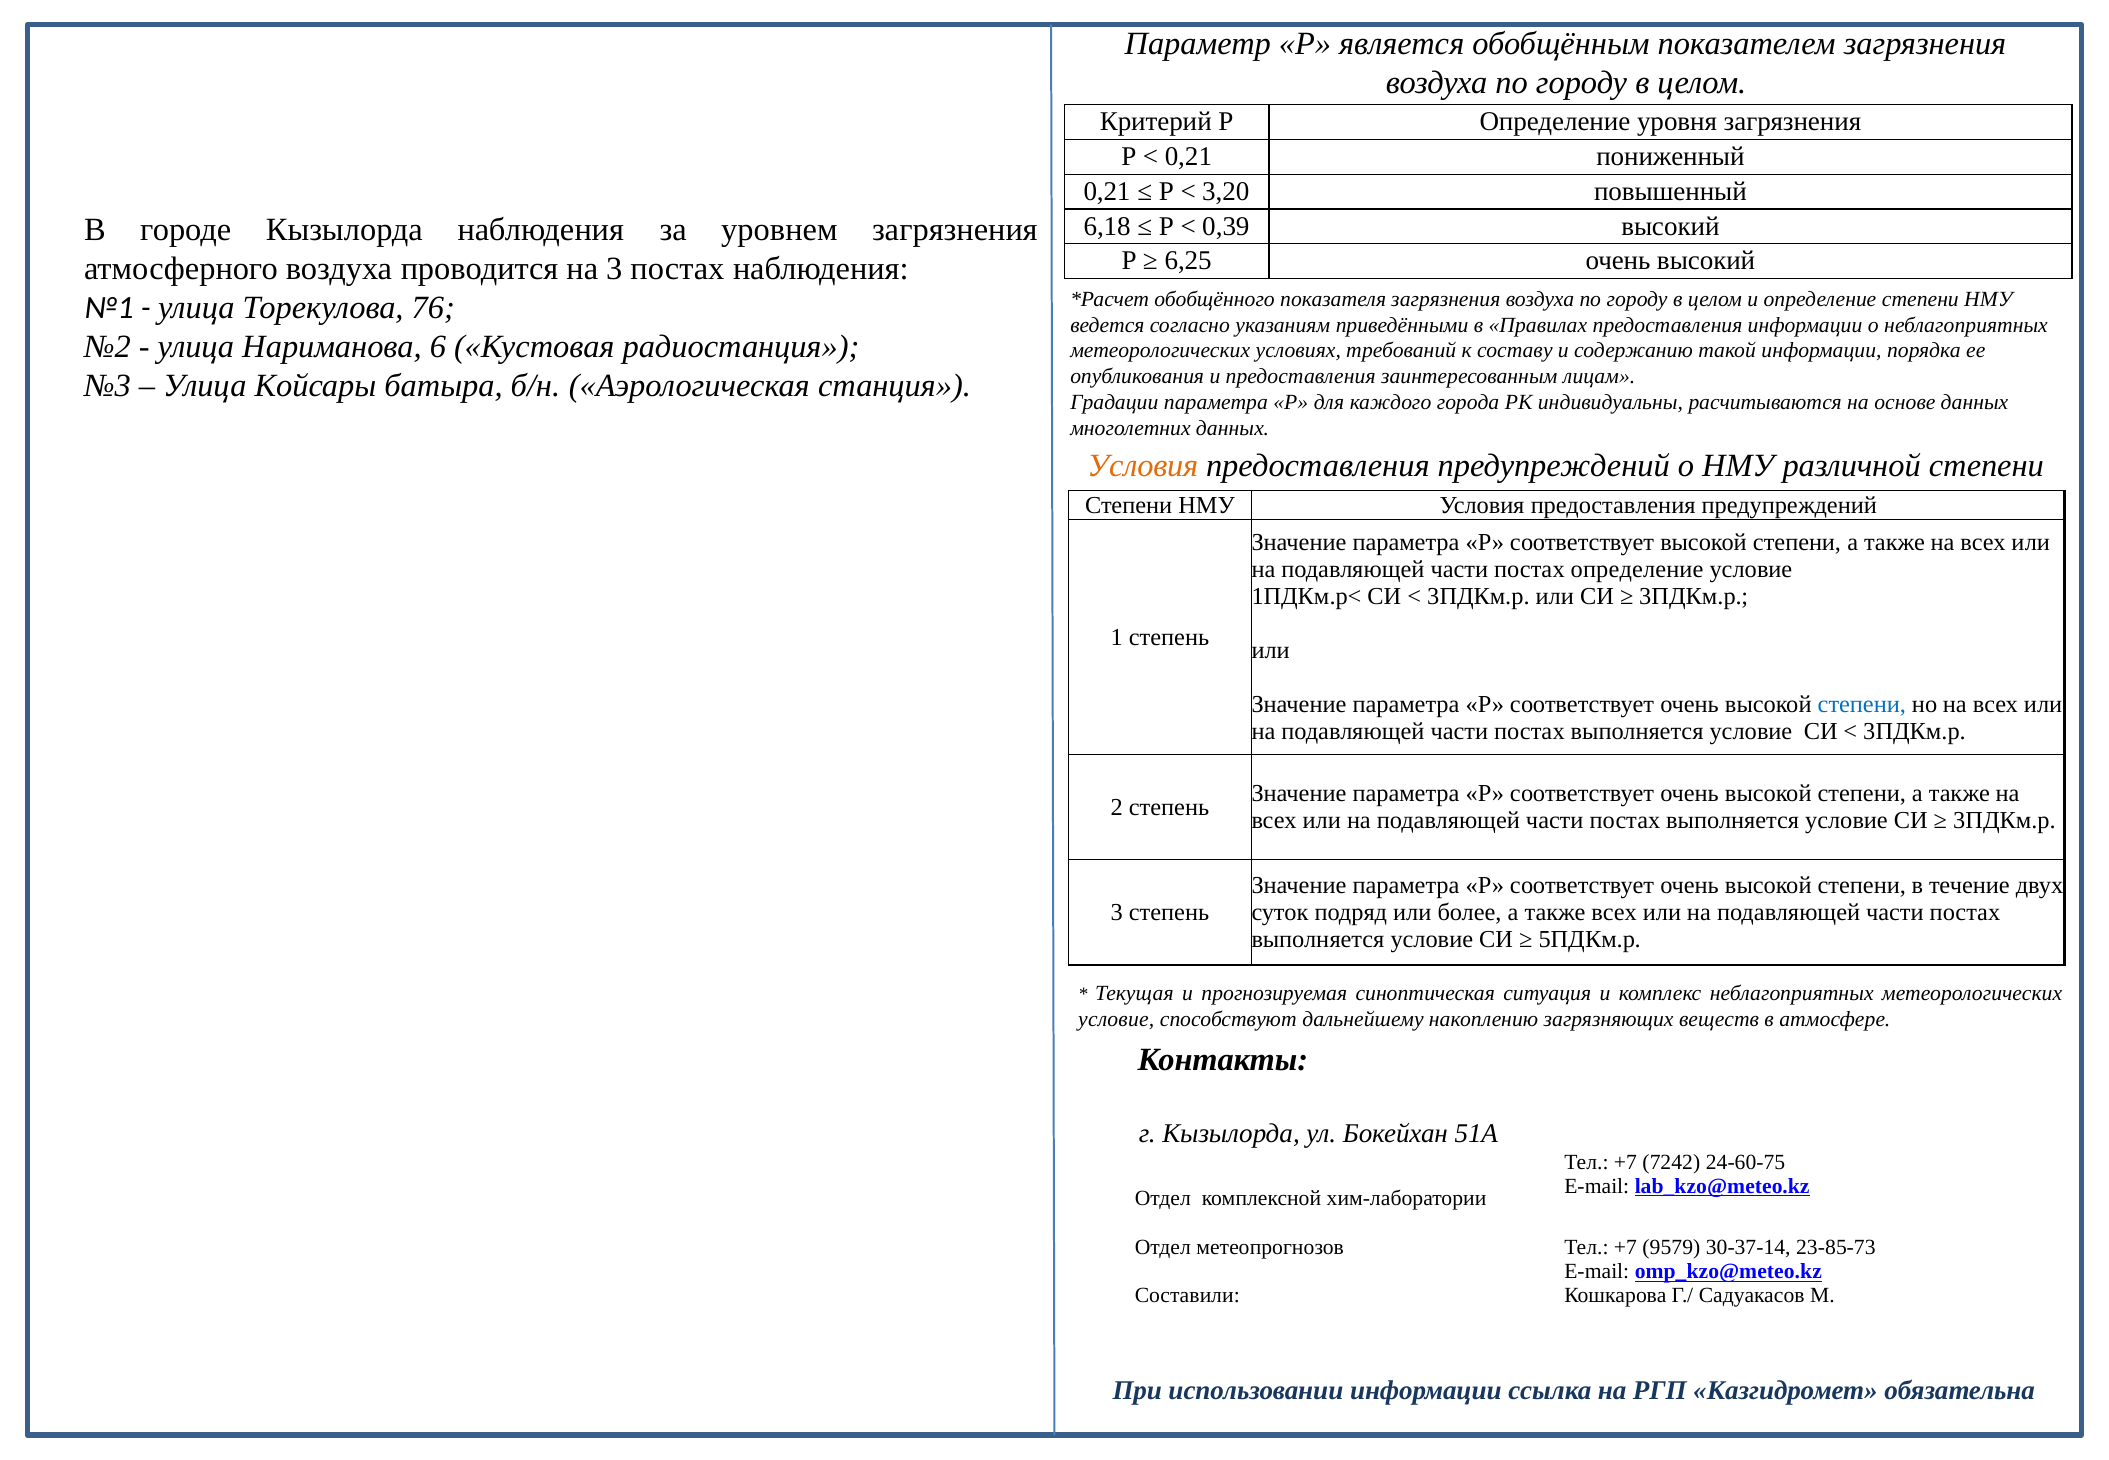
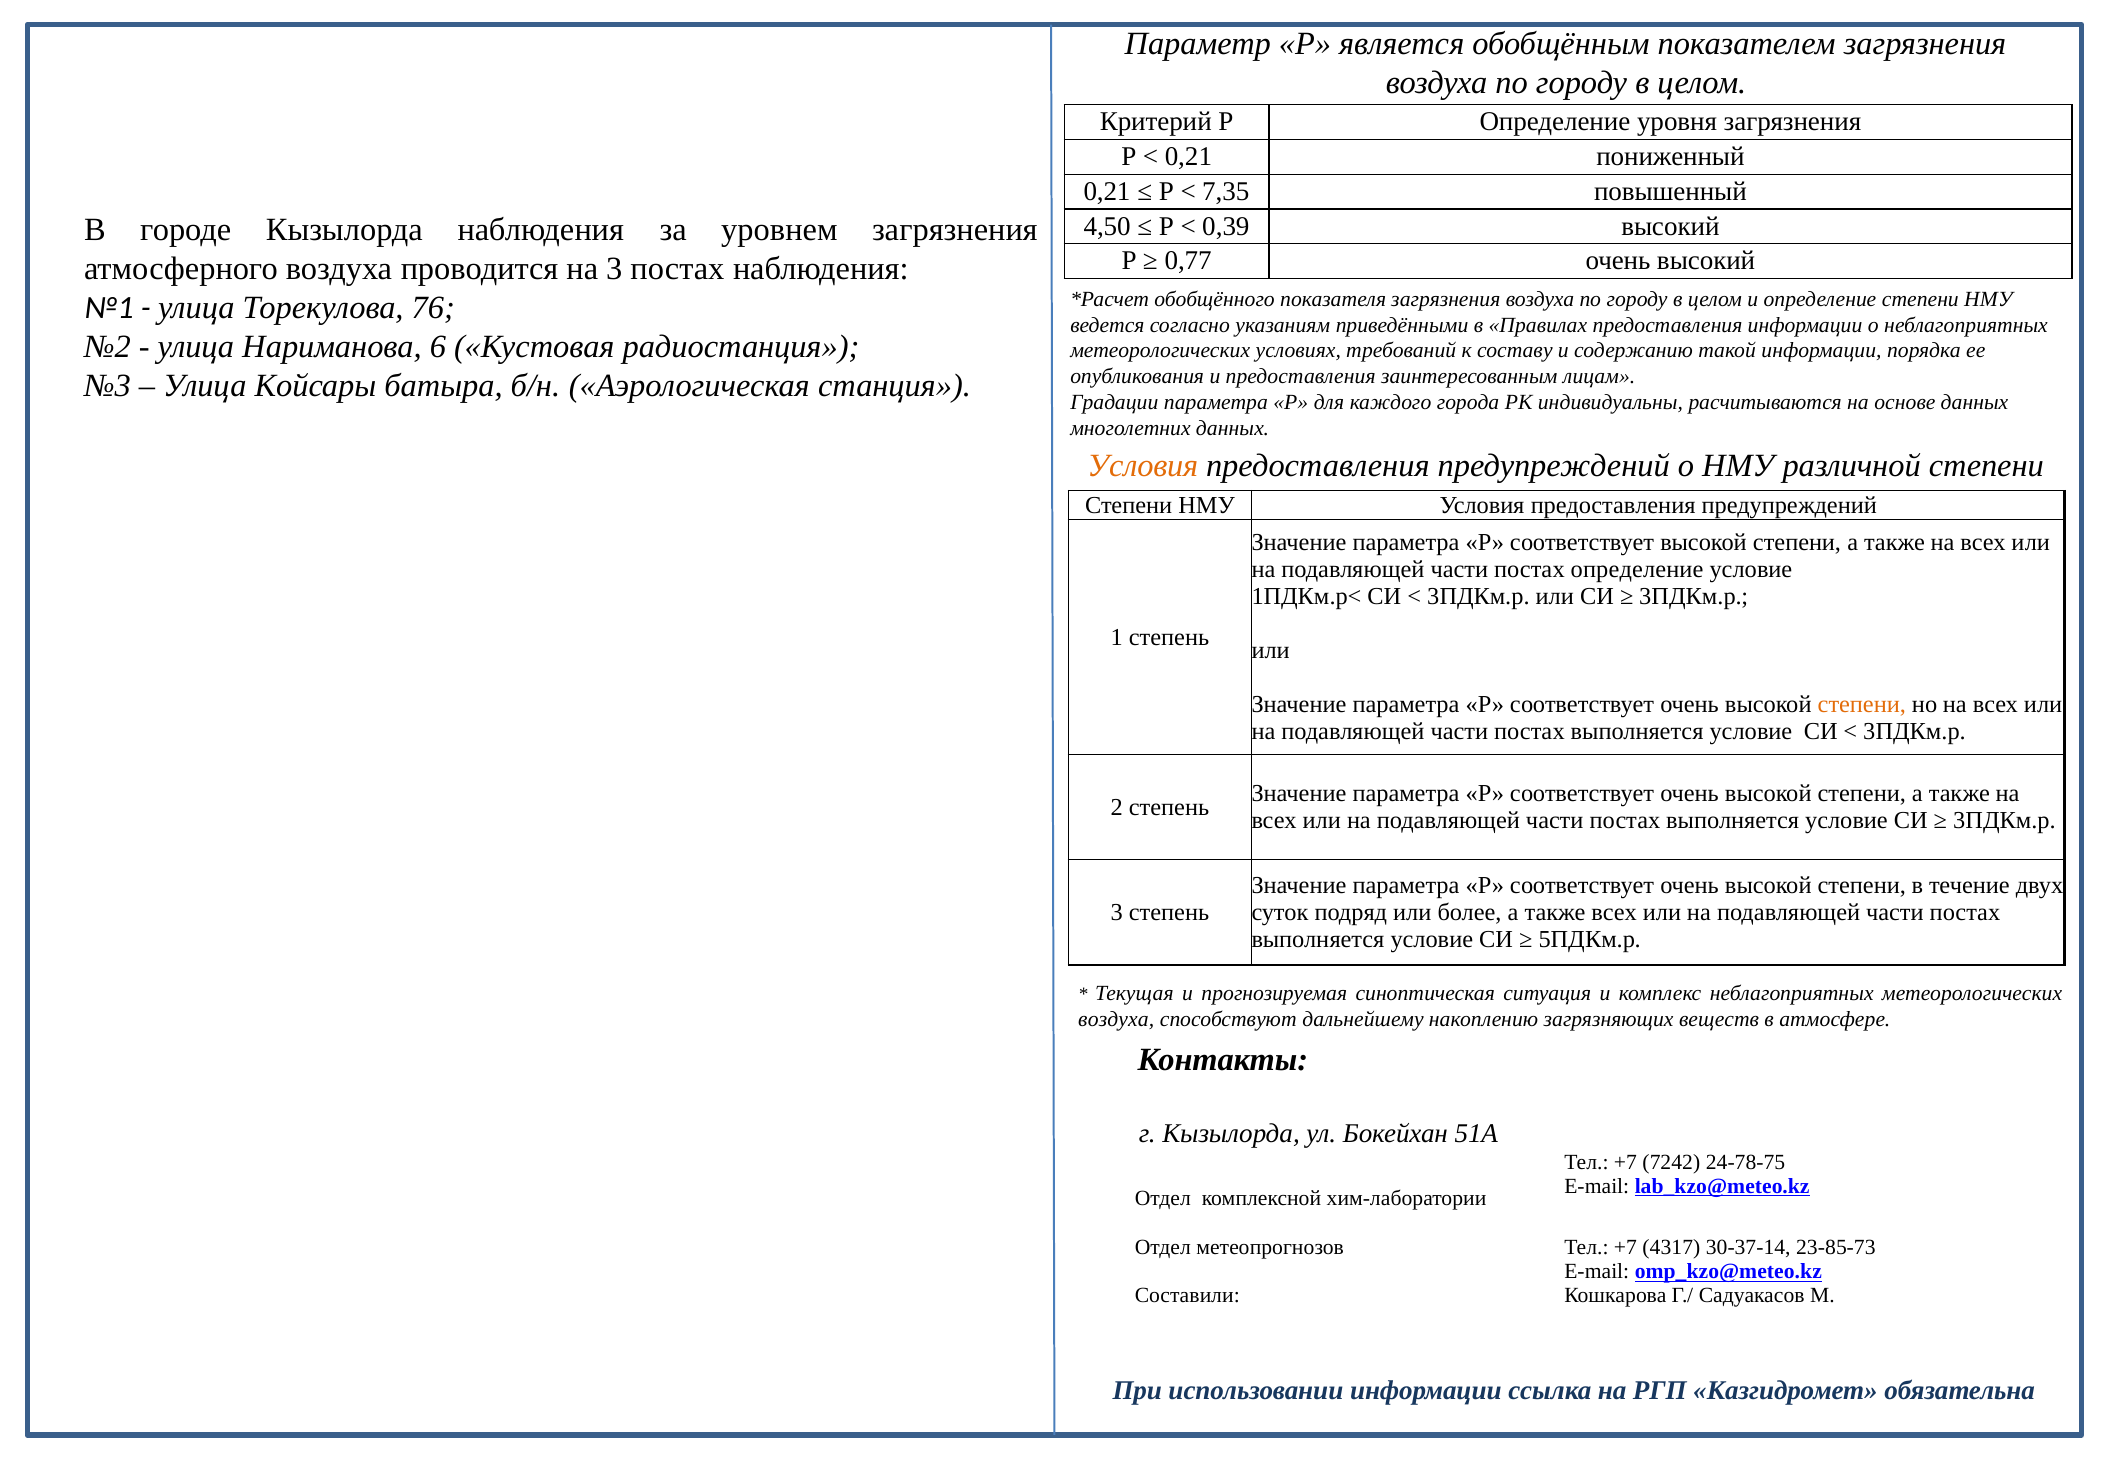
3,20: 3,20 -> 7,35
6,18: 6,18 -> 4,50
6,25: 6,25 -> 0,77
степени at (1862, 705) colour: blue -> orange
условие at (1116, 1019): условие -> воздуха
24-60-75: 24-60-75 -> 24-78-75
9579: 9579 -> 4317
